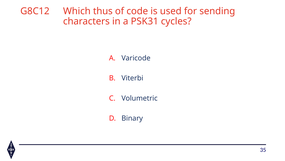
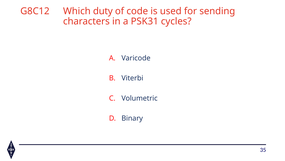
thus: thus -> duty
